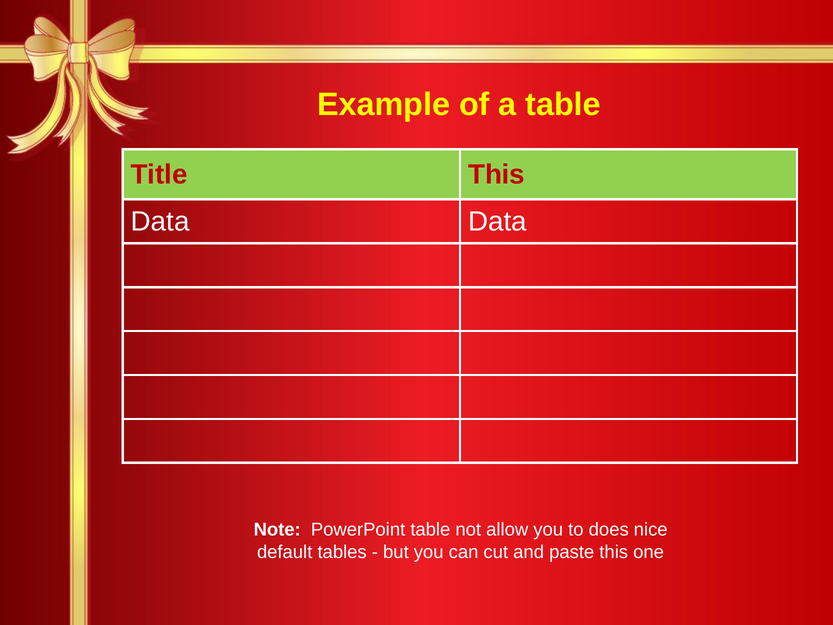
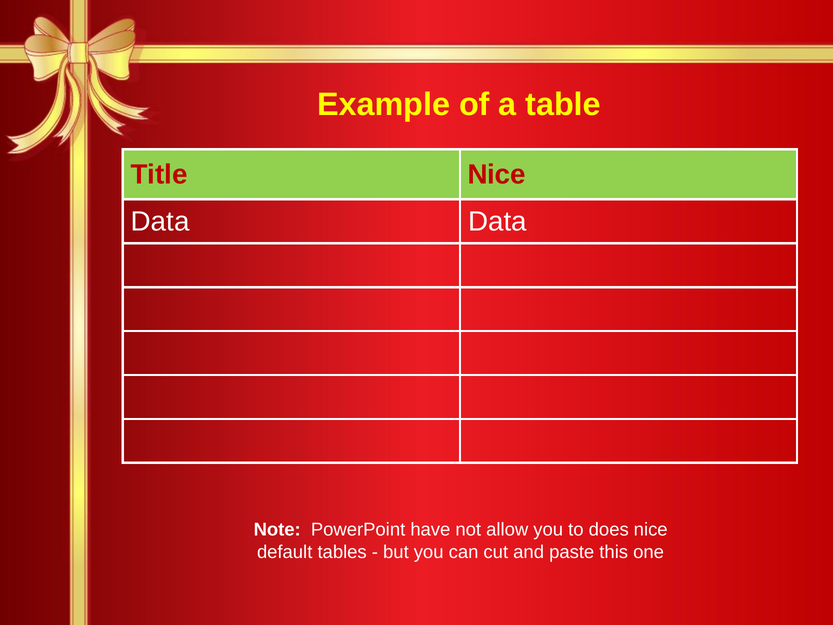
Title This: This -> Nice
PowerPoint table: table -> have
